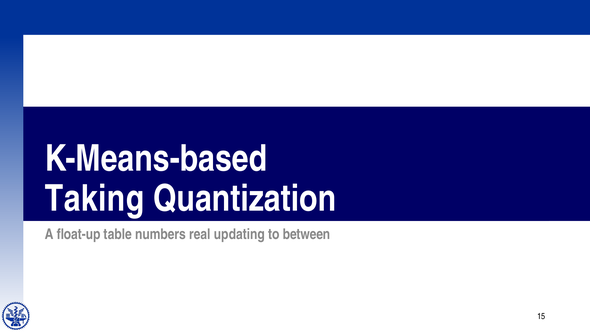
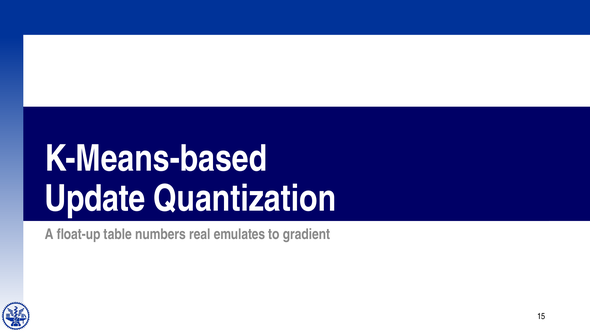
Taking: Taking -> Update
updating: updating -> emulates
between: between -> gradient
